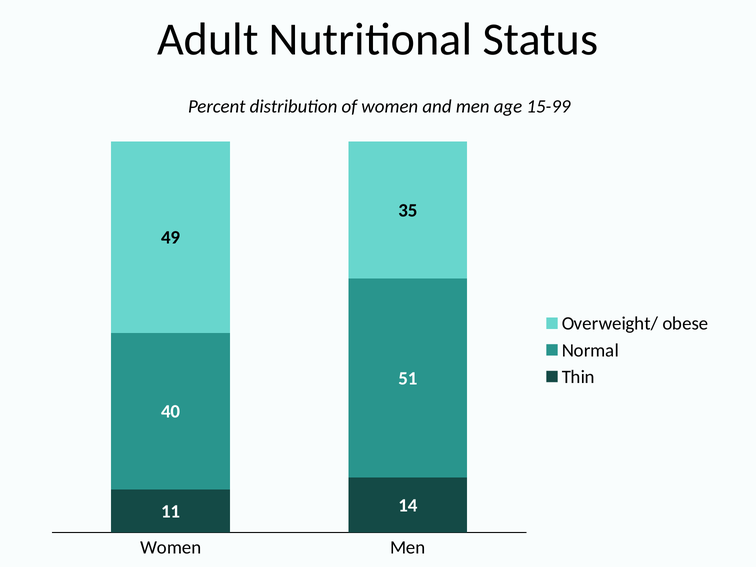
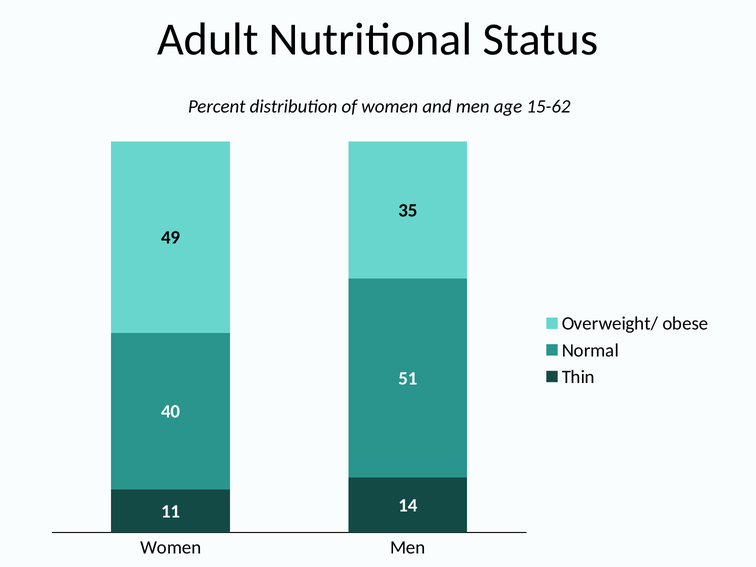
15-99: 15-99 -> 15-62
